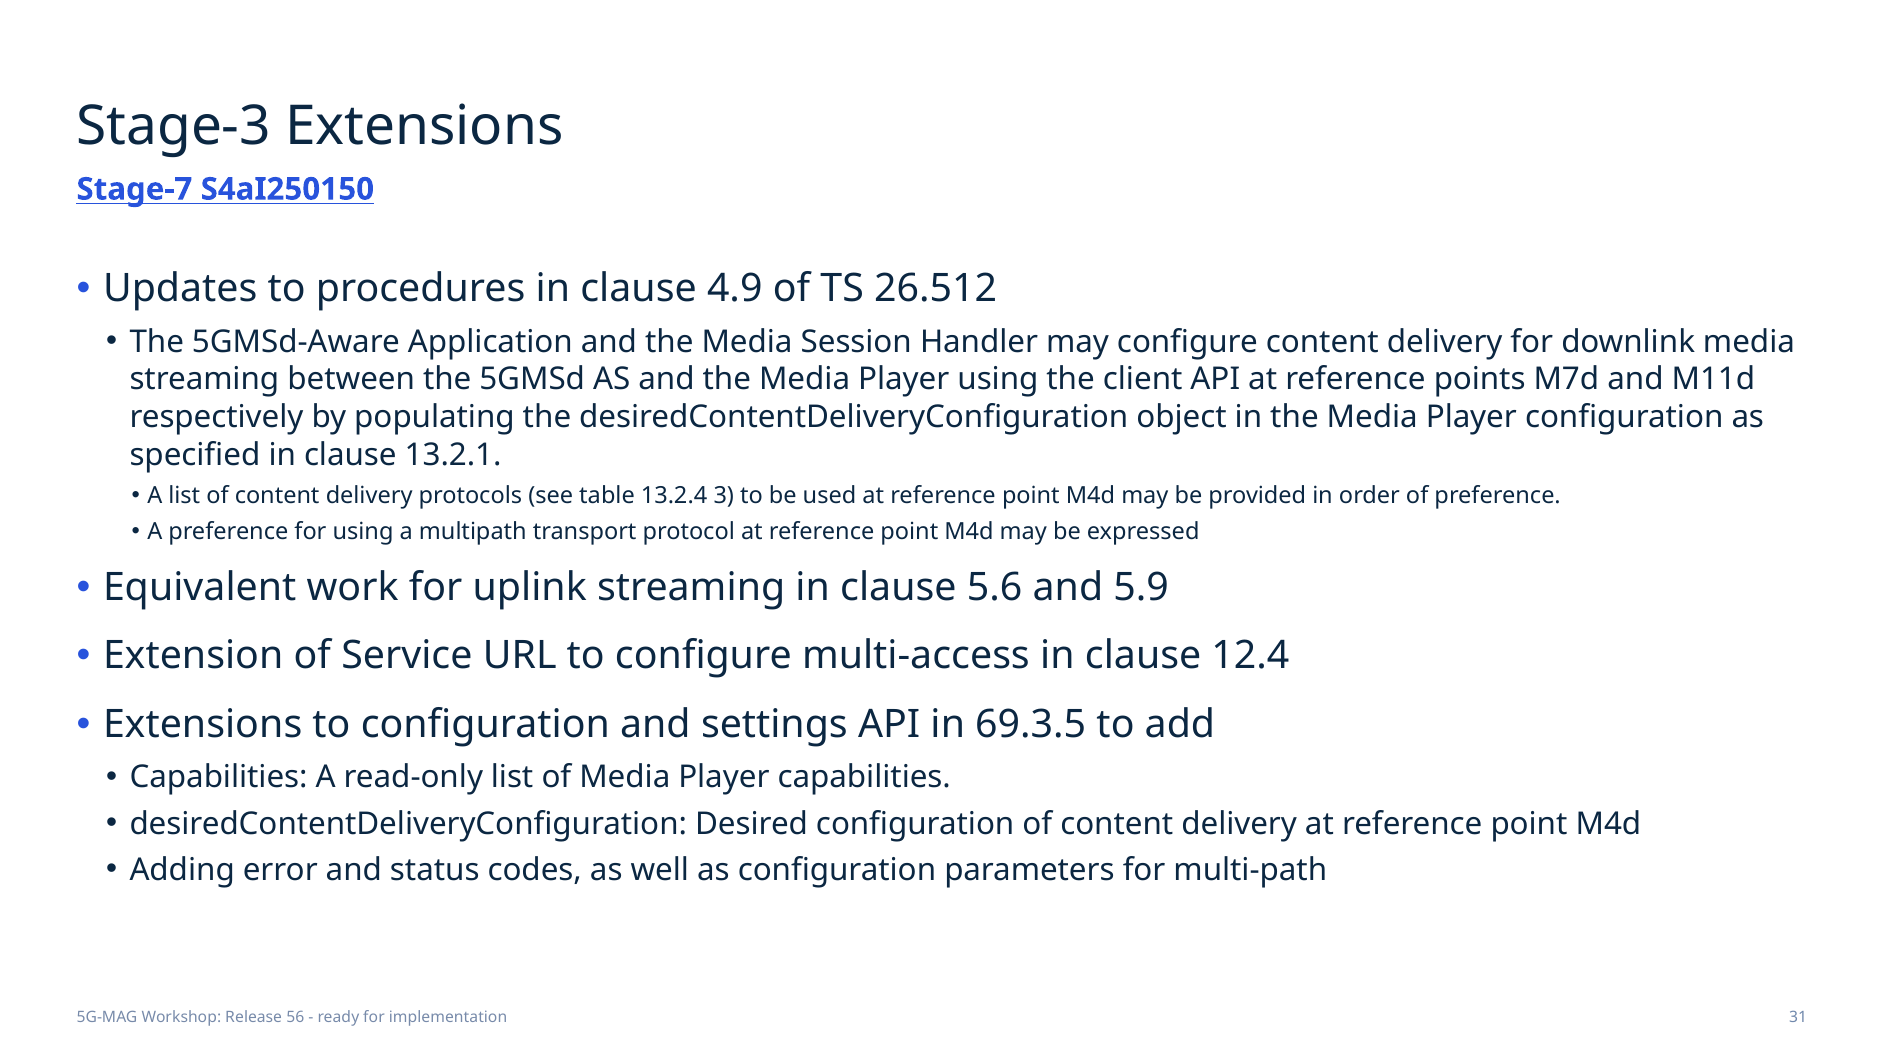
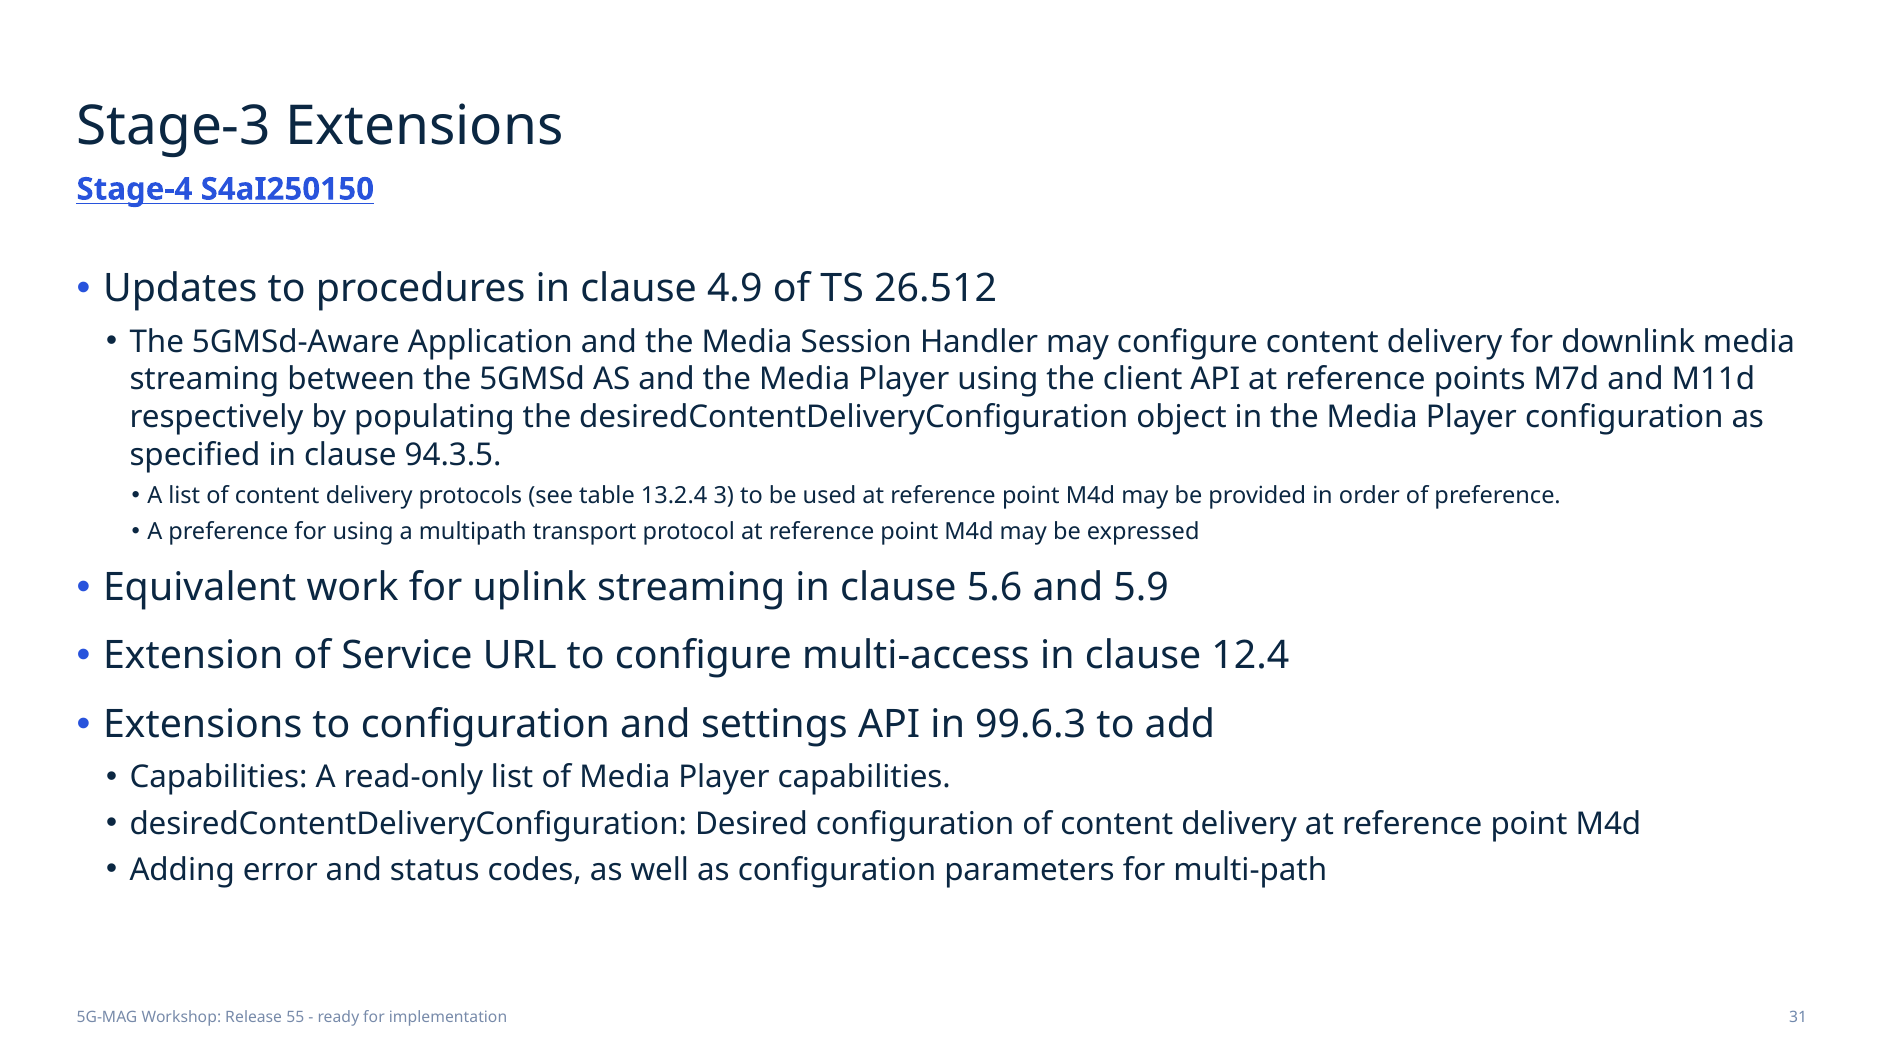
Stage-7: Stage-7 -> Stage-4
13.2.1: 13.2.1 -> 94.3.5
69.3.5: 69.3.5 -> 99.6.3
56: 56 -> 55
